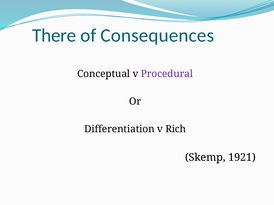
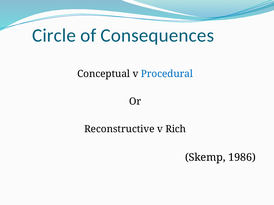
There: There -> Circle
Procedural colour: purple -> blue
Differentiation: Differentiation -> Reconstructive
1921: 1921 -> 1986
